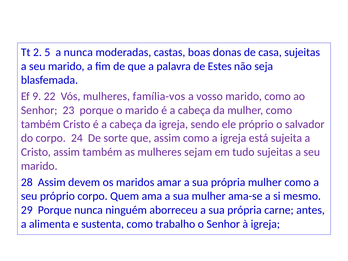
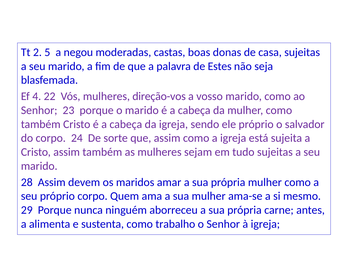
a nunca: nunca -> negou
9: 9 -> 4
família-vos: família-vos -> direção-vos
